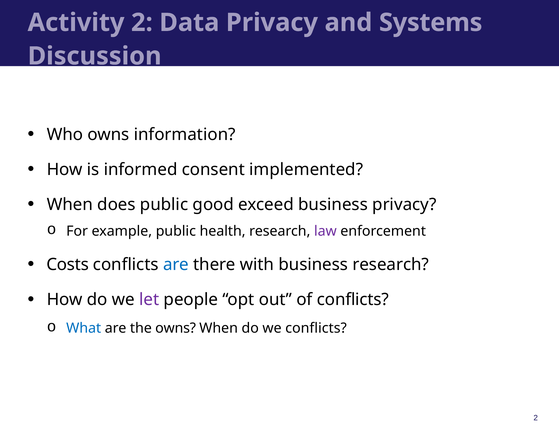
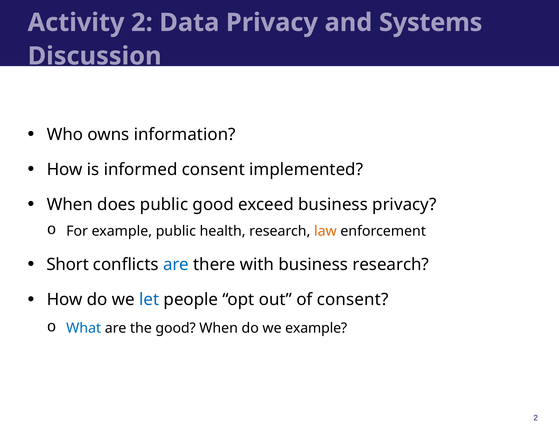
law colour: purple -> orange
Costs: Costs -> Short
let colour: purple -> blue
of conflicts: conflicts -> consent
the owns: owns -> good
we conflicts: conflicts -> example
